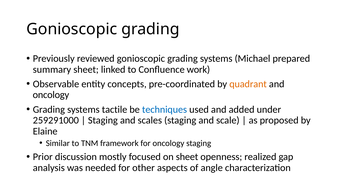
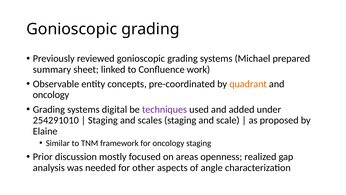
tactile: tactile -> digital
techniques colour: blue -> purple
259291000: 259291000 -> 254291010
on sheet: sheet -> areas
